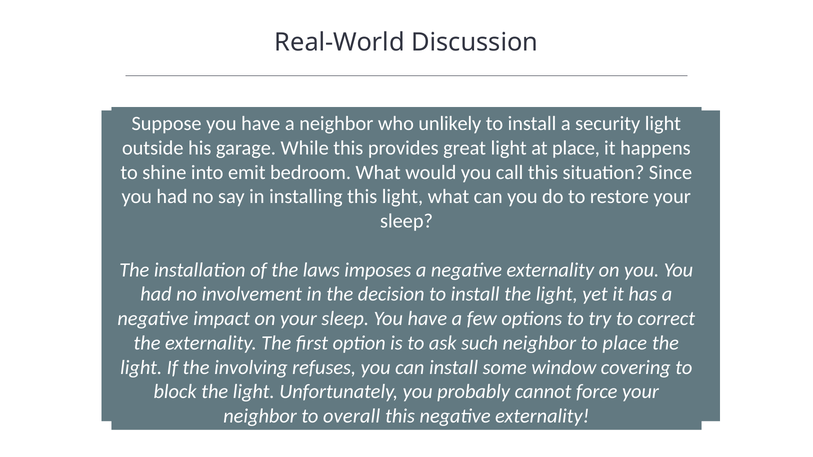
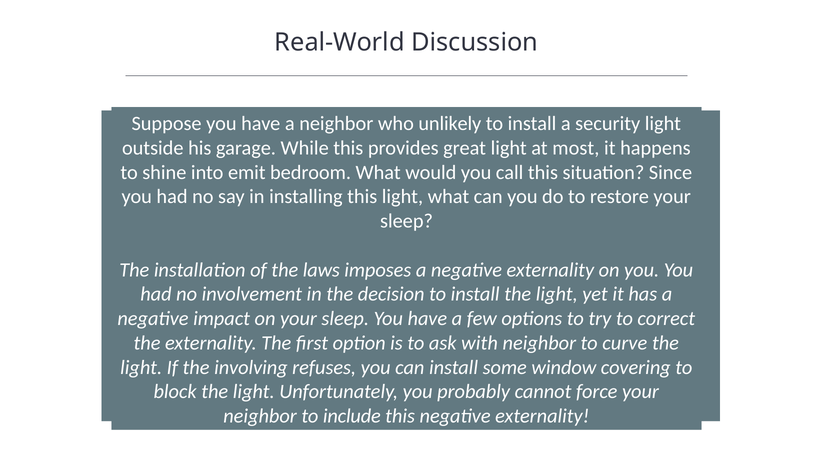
at place: place -> most
such: such -> with
to place: place -> curve
overall: overall -> include
